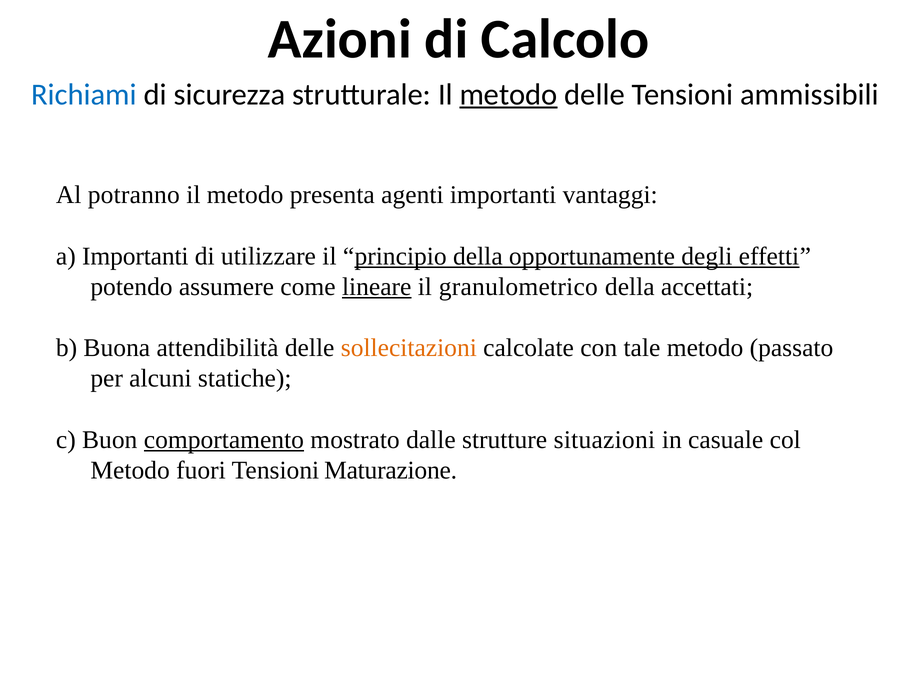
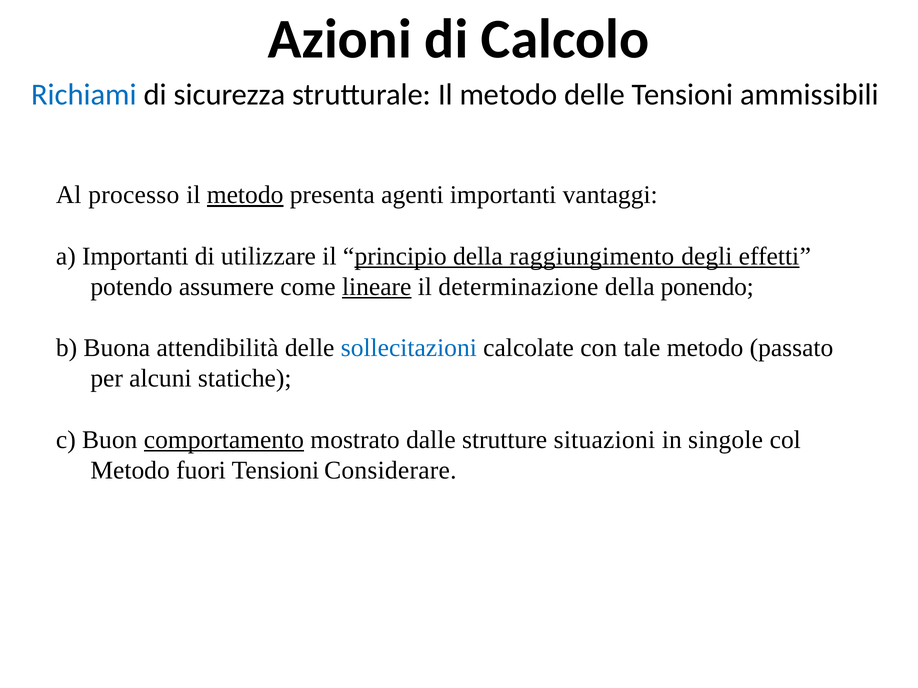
metodo at (509, 95) underline: present -> none
potranno: potranno -> processo
metodo at (245, 195) underline: none -> present
opportunamente: opportunamente -> raggiungimento
granulometrico: granulometrico -> determinazione
accettati: accettati -> ponendo
sollecitazioni colour: orange -> blue
casuale: casuale -> singole
Maturazione: Maturazione -> Considerare
